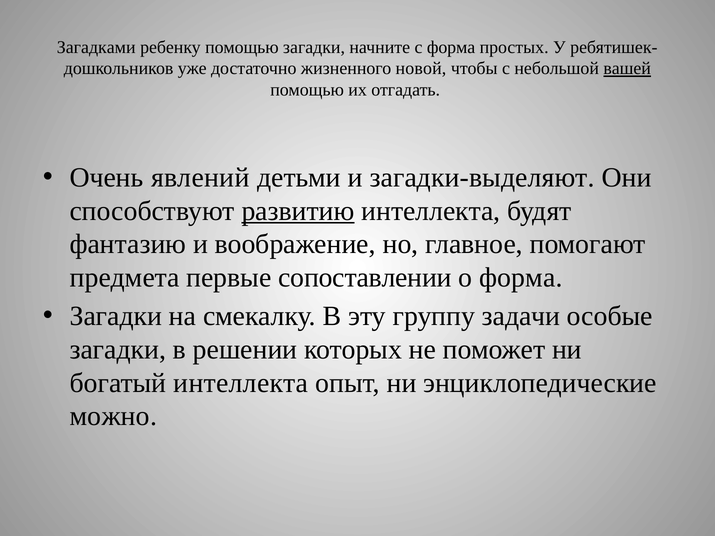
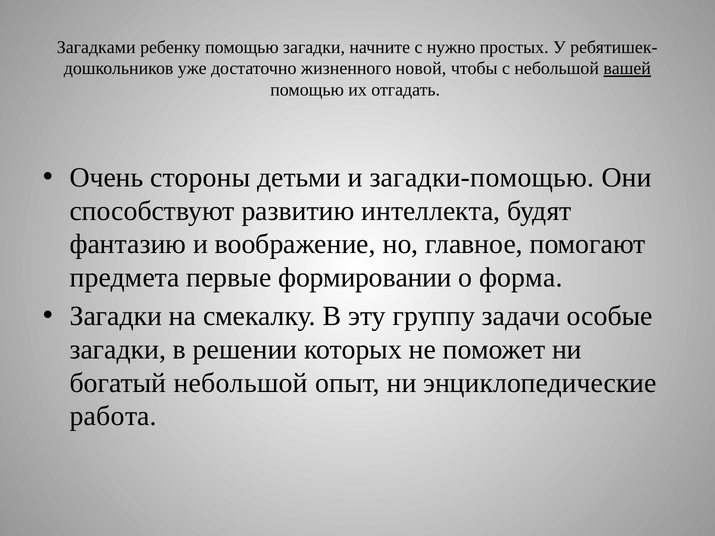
с форма: форма -> нужно
явлений: явлений -> стороны
загадки-выделяют: загадки-выделяют -> загадки-помощью
развитию underline: present -> none
сопоставлении: сопоставлении -> формировании
богатый интеллекта: интеллекта -> небольшой
можно: можно -> работа
